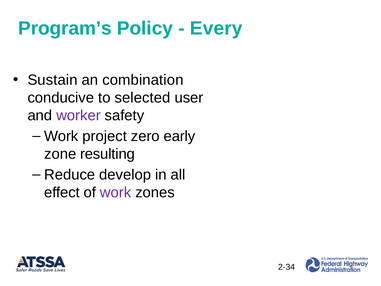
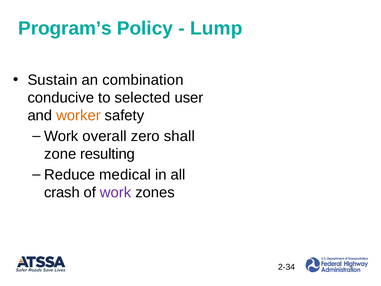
Every: Every -> Lump
worker colour: purple -> orange
project: project -> overall
early: early -> shall
develop: develop -> medical
effect: effect -> crash
